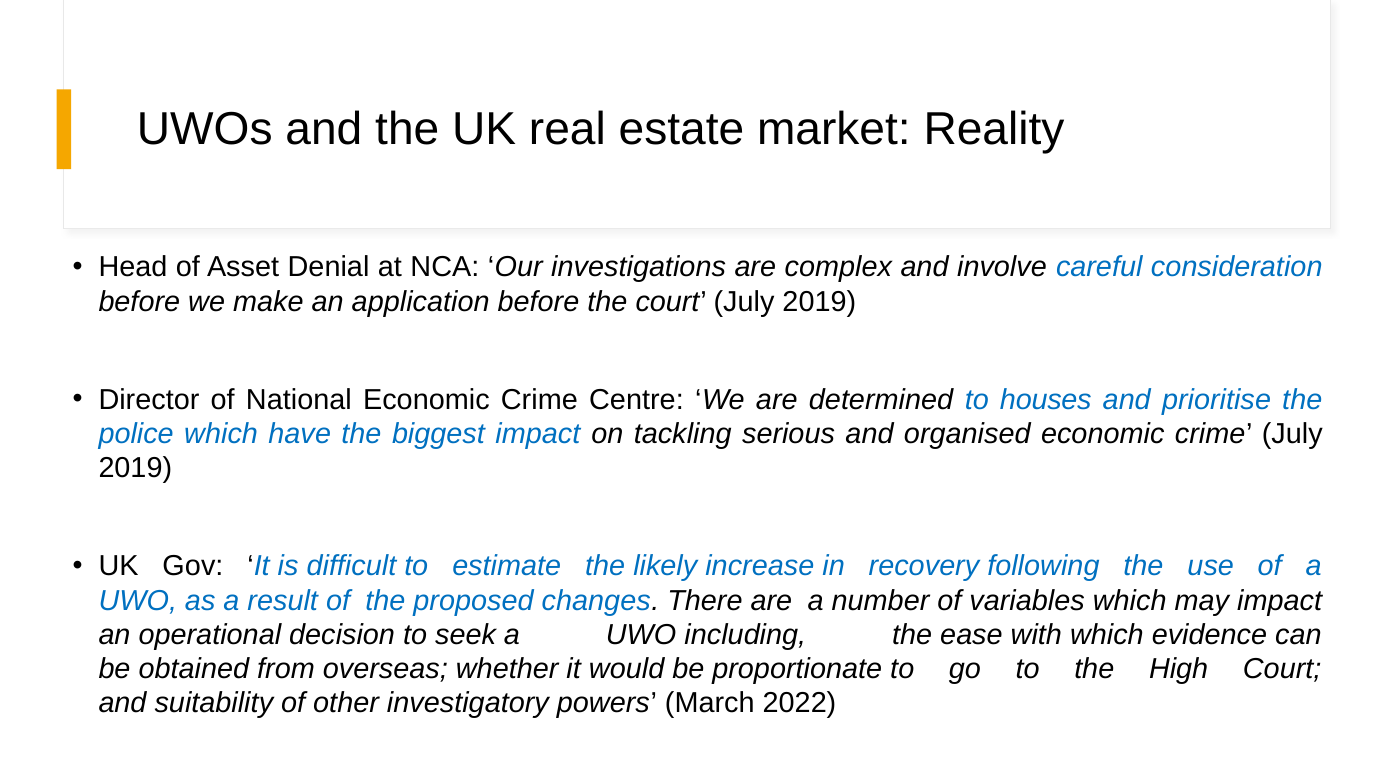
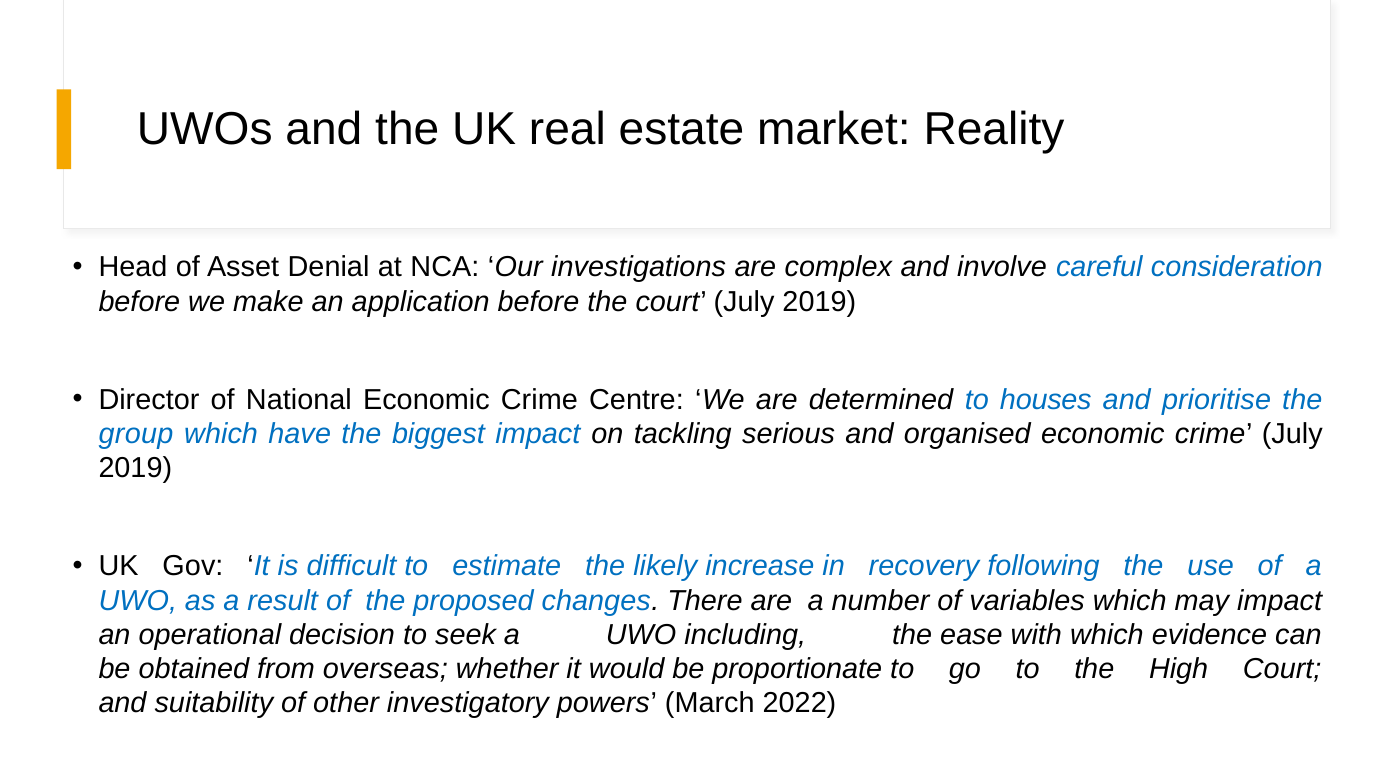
police: police -> group
